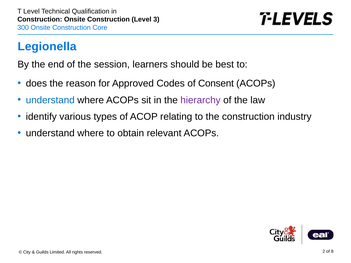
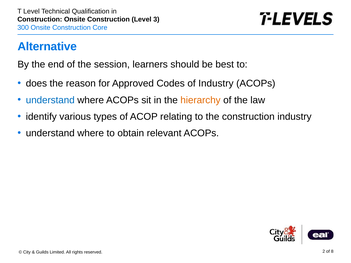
Legionella: Legionella -> Alternative
of Consent: Consent -> Industry
hierarchy colour: purple -> orange
